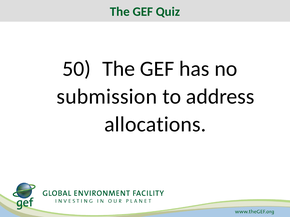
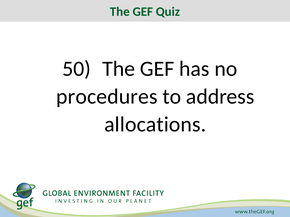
submission: submission -> procedures
